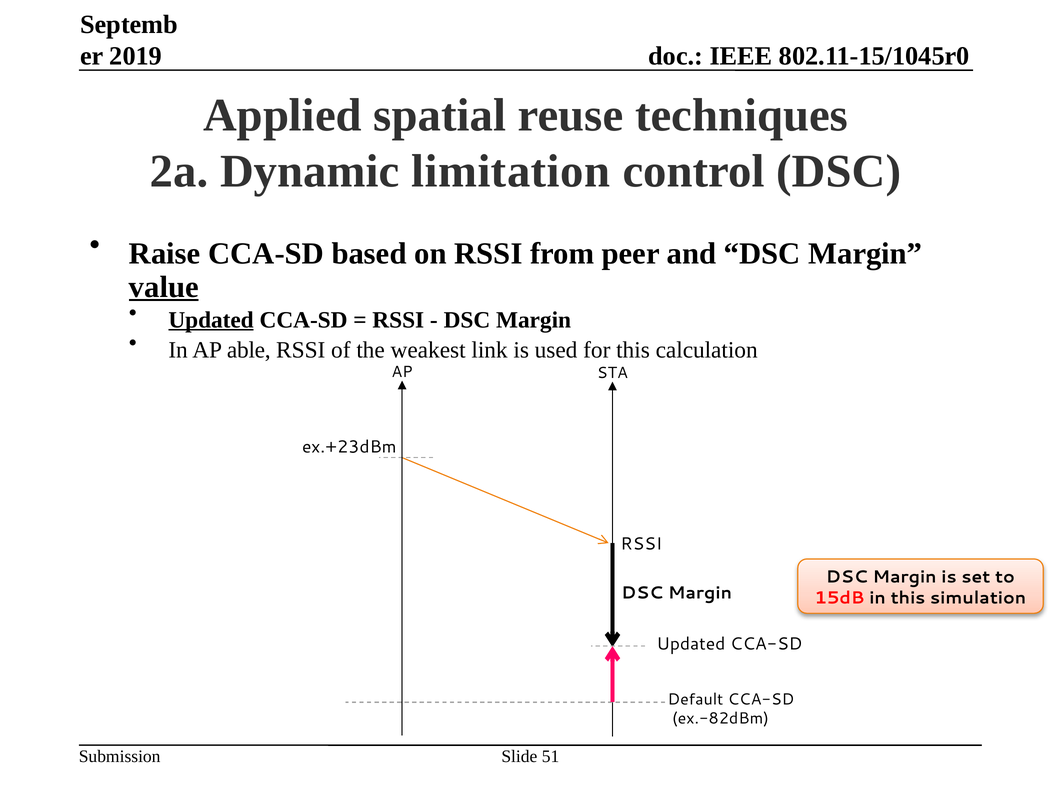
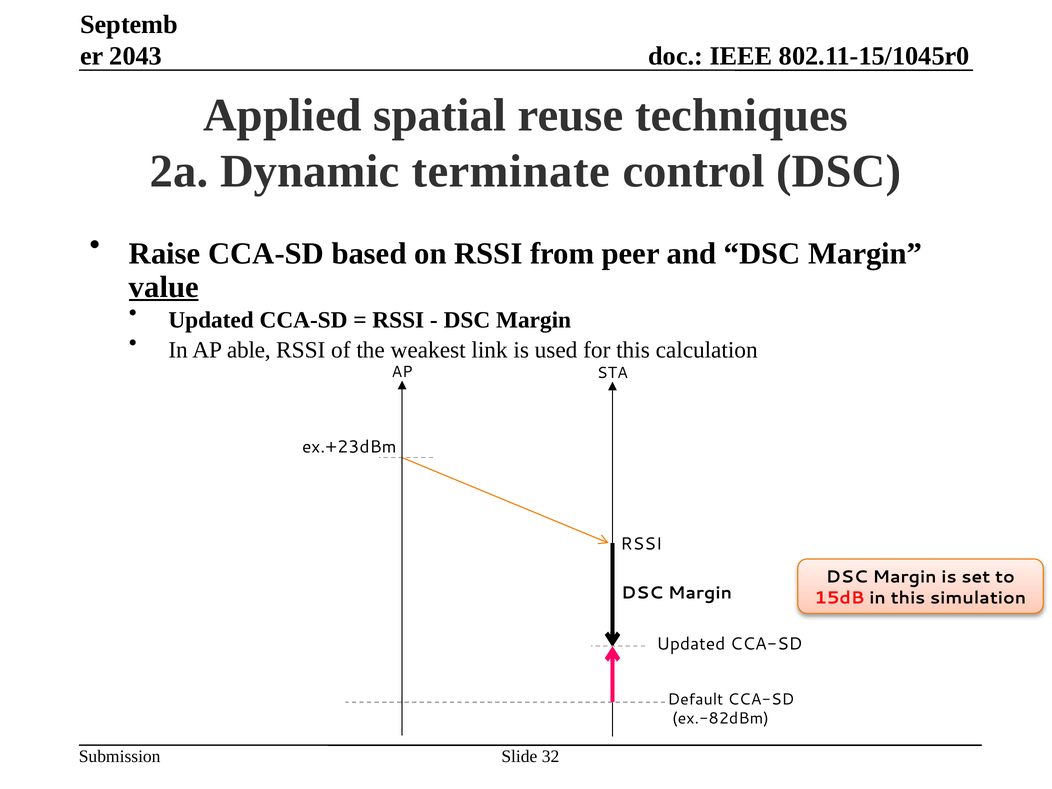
2019: 2019 -> 2043
limitation: limitation -> terminate
Updated at (211, 320) underline: present -> none
51: 51 -> 32
